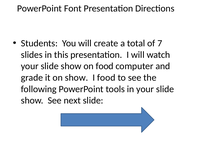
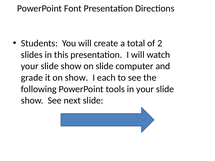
7: 7 -> 2
on food: food -> slide
I food: food -> each
